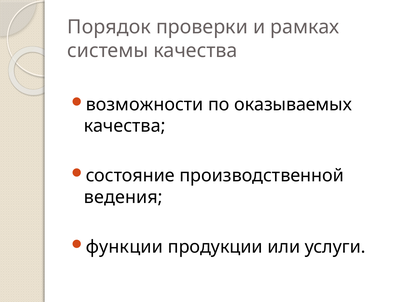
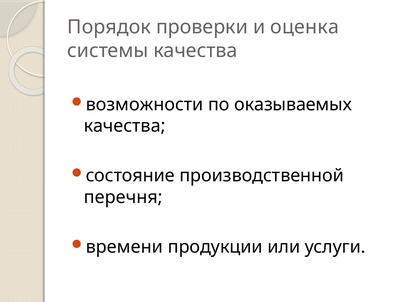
рамках: рамках -> оценка
ведения: ведения -> перечня
функции: функции -> времени
